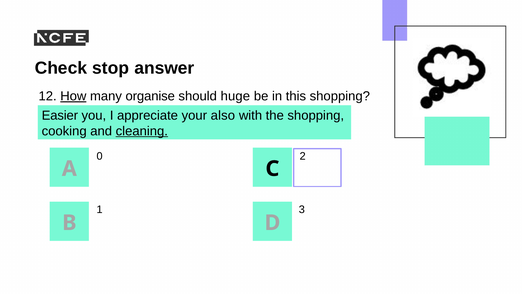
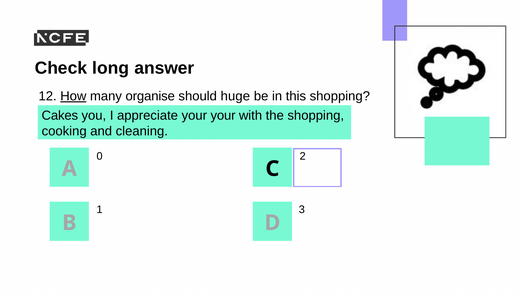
stop: stop -> long
Easier: Easier -> Cakes
your also: also -> your
cleaning underline: present -> none
